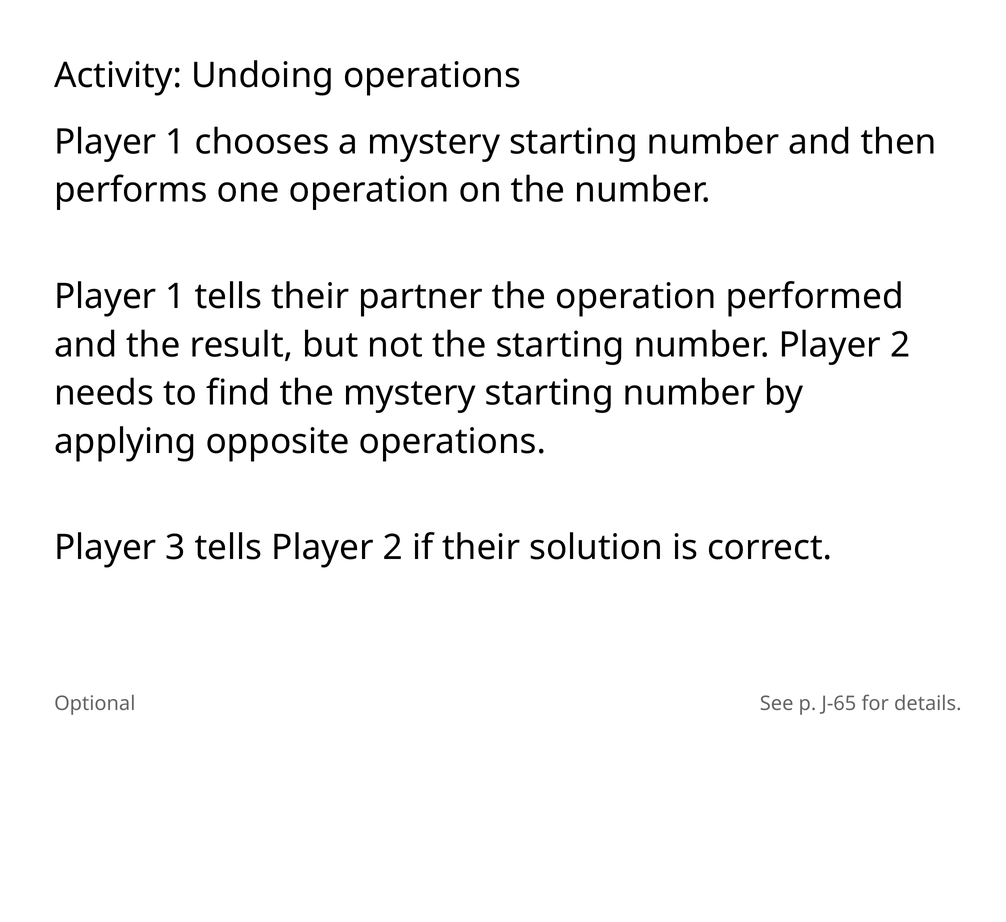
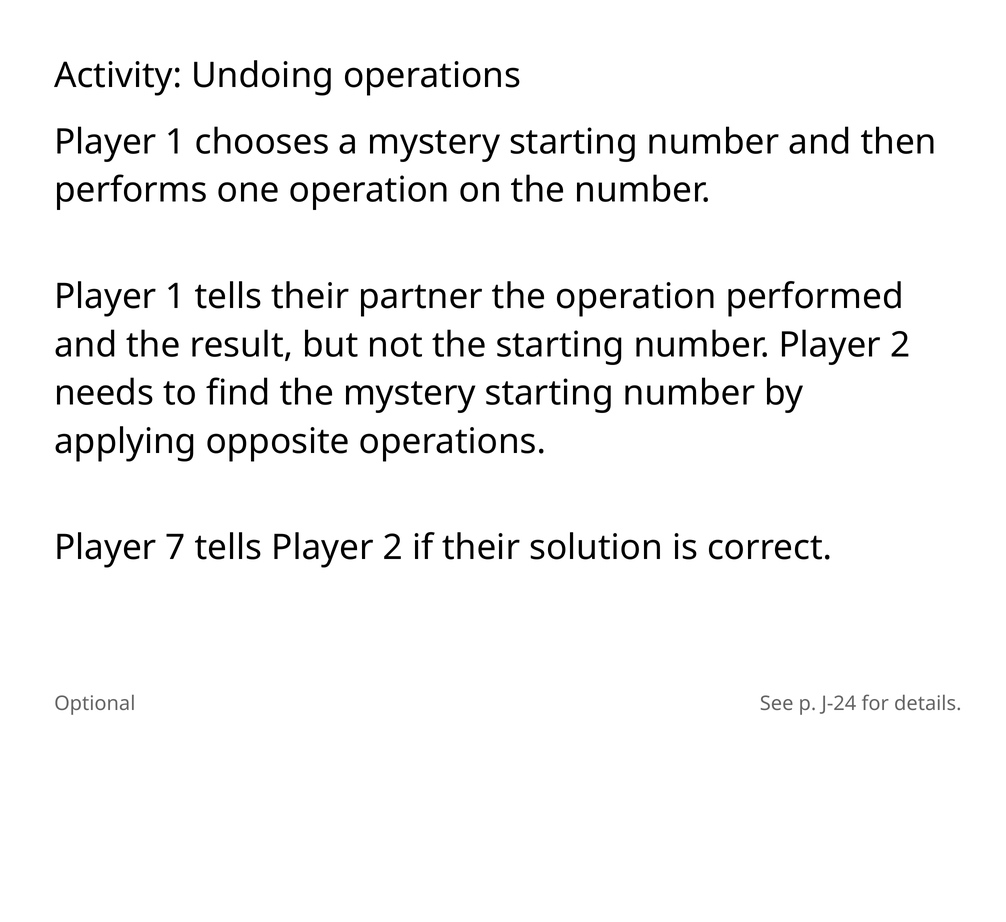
3: 3 -> 7
J-65: J-65 -> J-24
